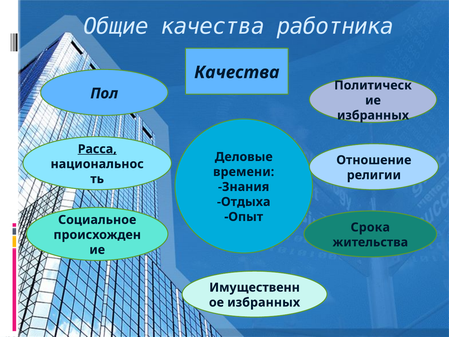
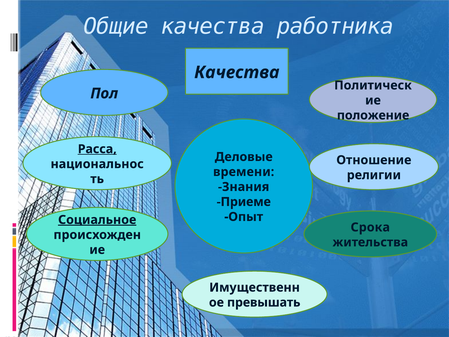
избранных at (373, 115): избранных -> положение
Отдыха: Отдыха -> Приеме
Социальное underline: none -> present
избранных at (264, 302): избранных -> превышать
